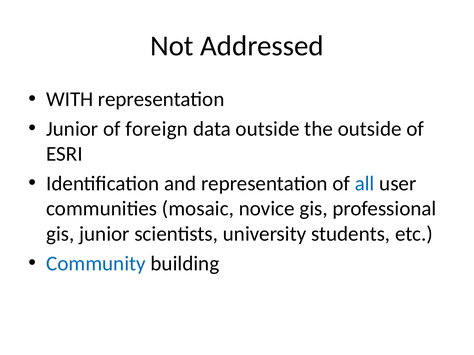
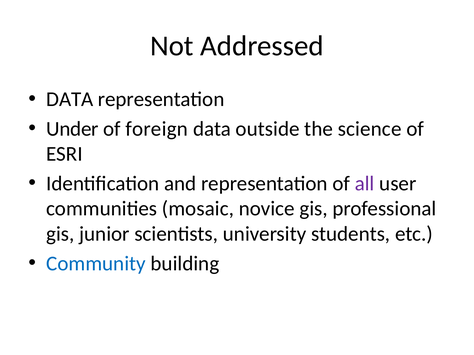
WITH at (70, 99): WITH -> DATA
Junior at (72, 129): Junior -> Under
the outside: outside -> science
all colour: blue -> purple
